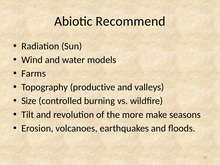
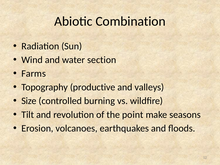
Recommend: Recommend -> Combination
models: models -> section
more: more -> point
